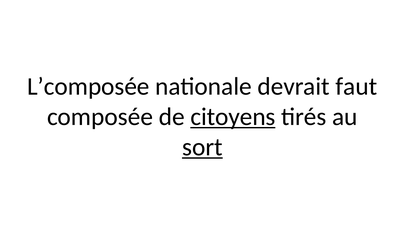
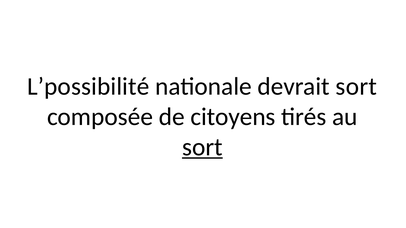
L’composée: L’composée -> L’possibilité
devrait faut: faut -> sort
citoyens underline: present -> none
